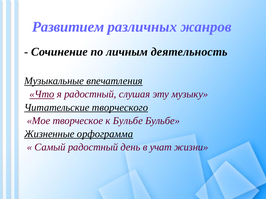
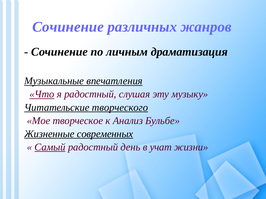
Развитием at (68, 27): Развитием -> Сочинение
деятельность: деятельность -> драматизация
к Бульбе: Бульбе -> Анализ
орфограмма: орфограмма -> современных
Самый underline: none -> present
